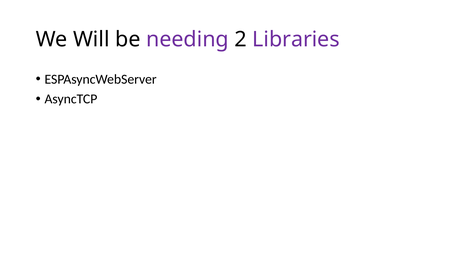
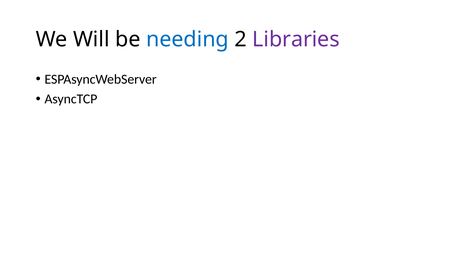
needing colour: purple -> blue
